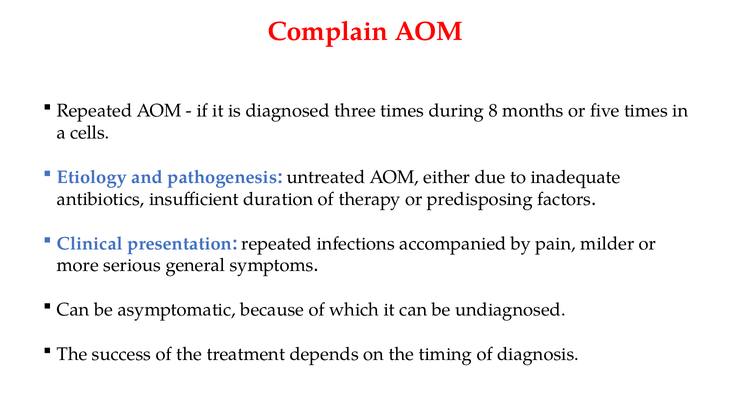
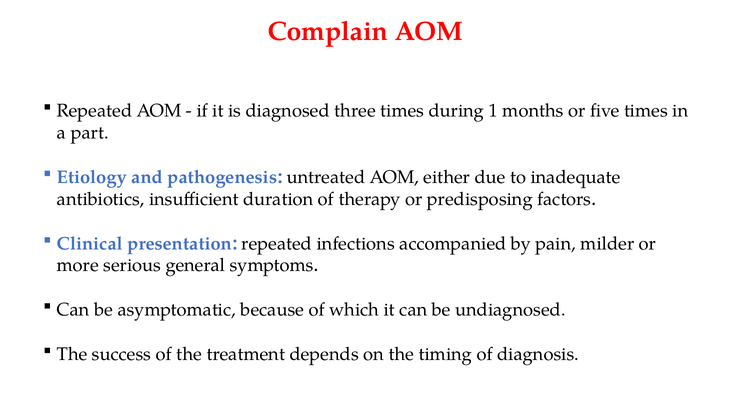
8: 8 -> 1
cells: cells -> part
